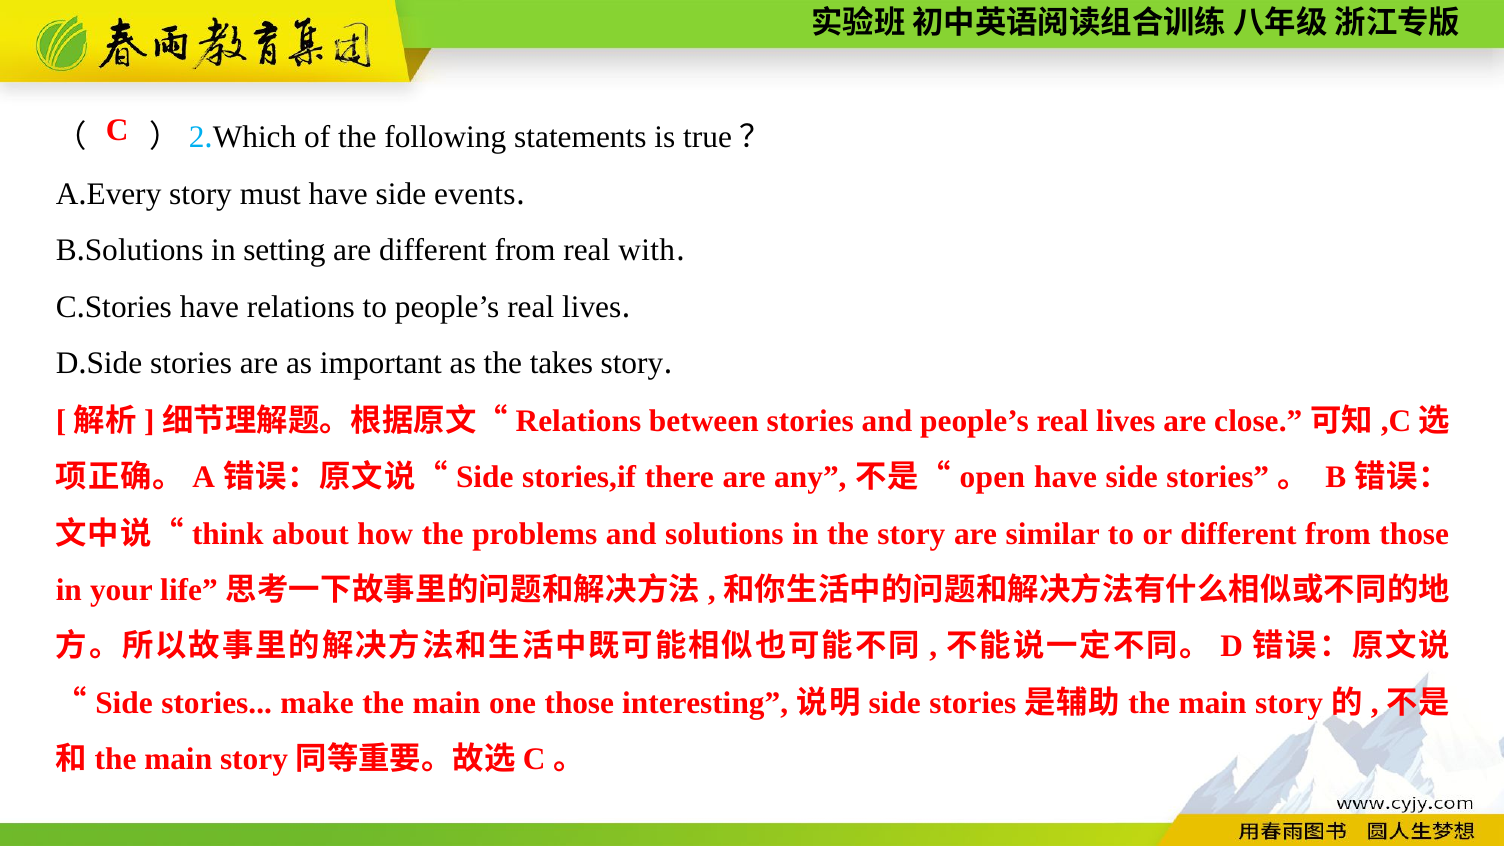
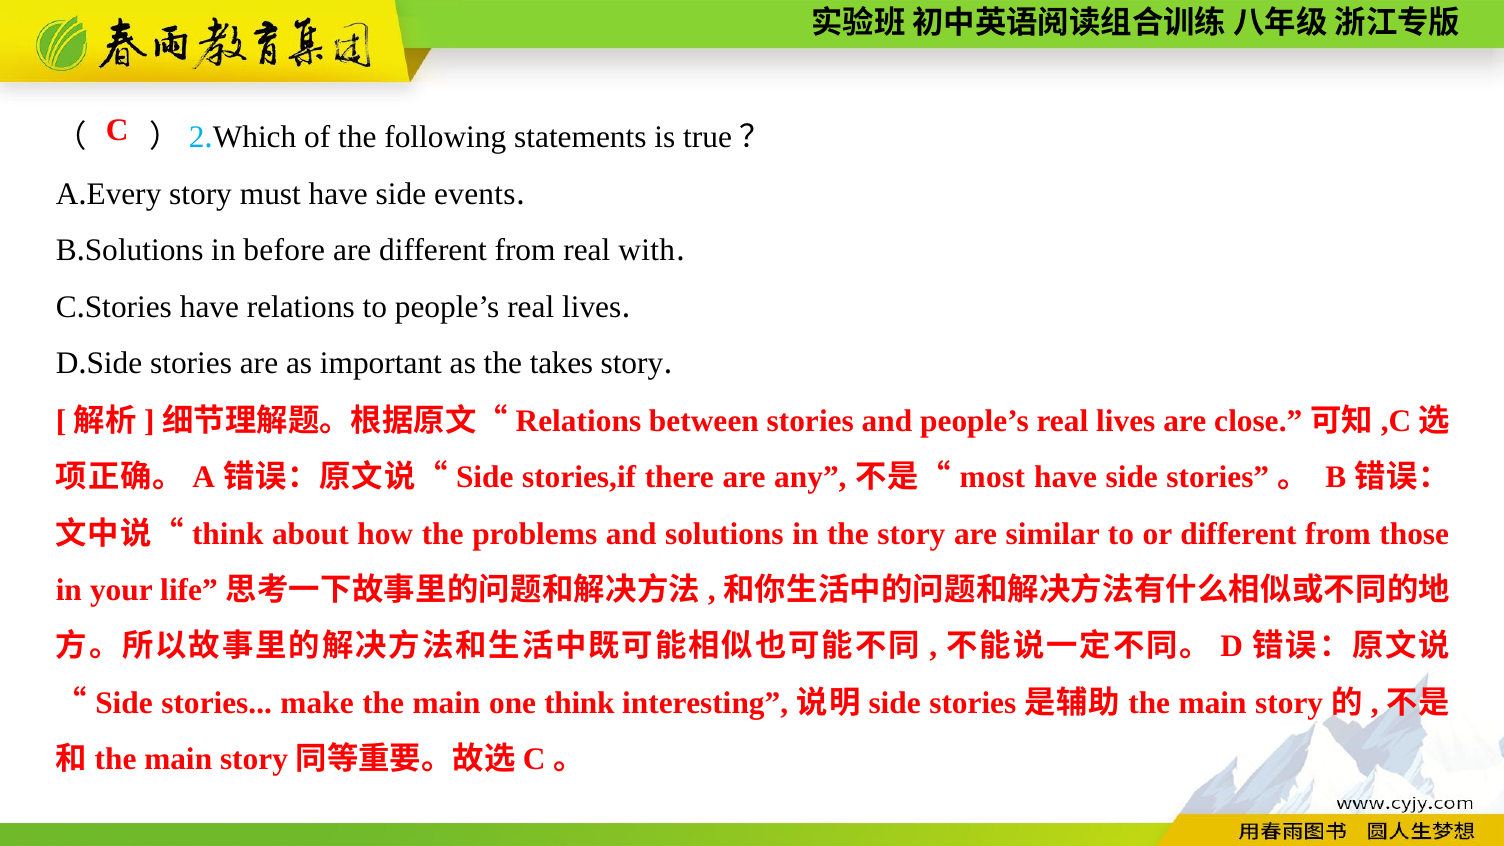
setting: setting -> before
open: open -> most
one those: those -> think
